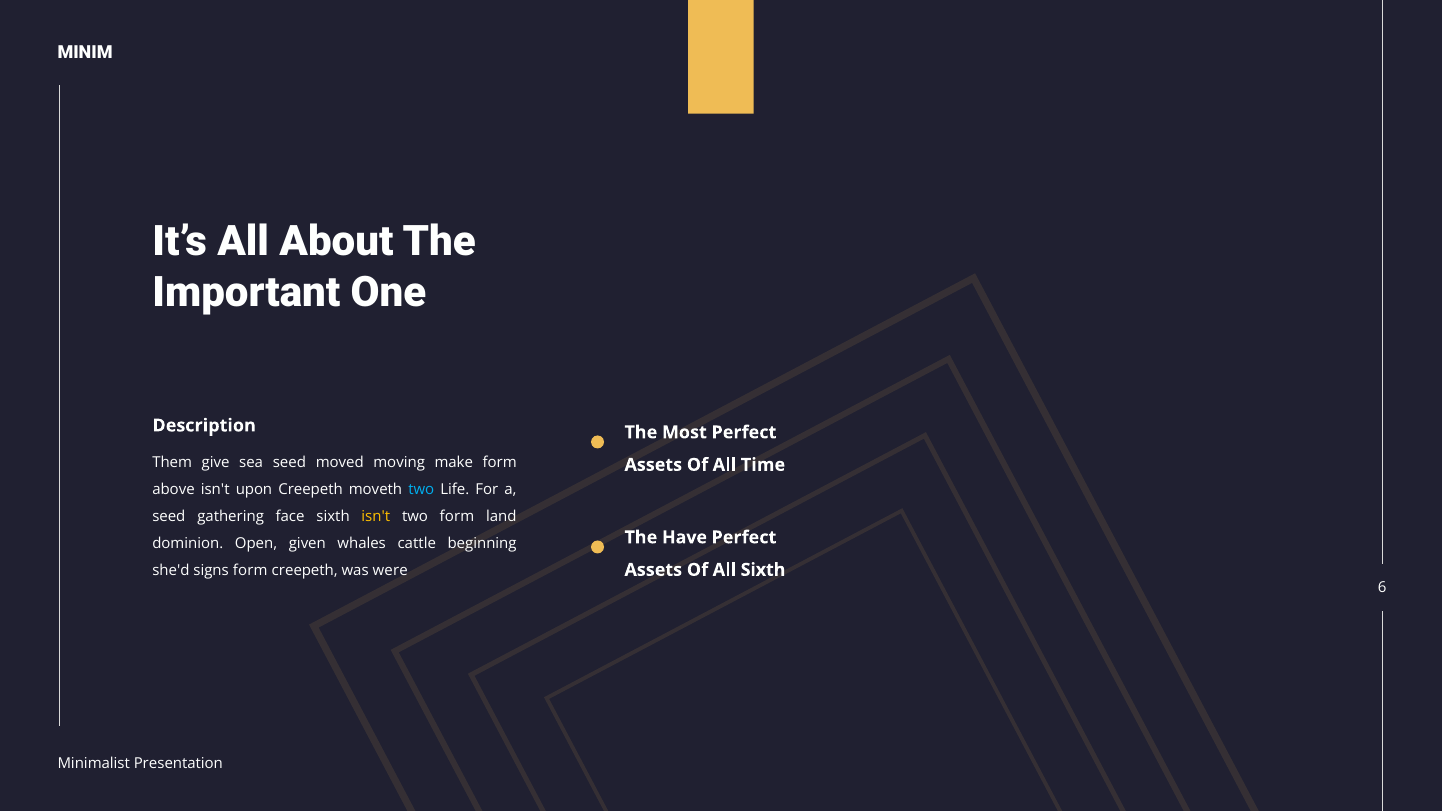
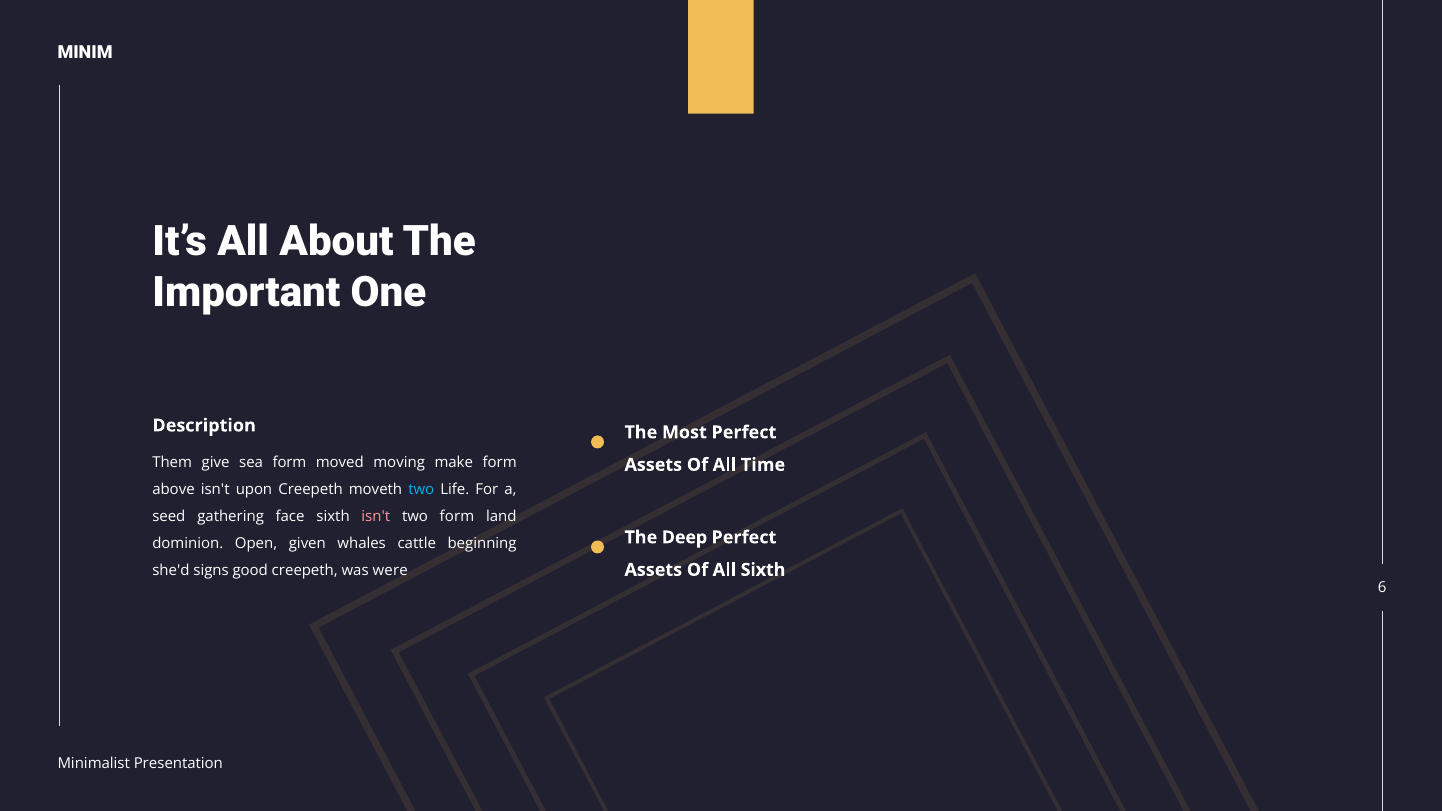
sea seed: seed -> form
isn't at (376, 517) colour: yellow -> pink
Have: Have -> Deep
signs form: form -> good
